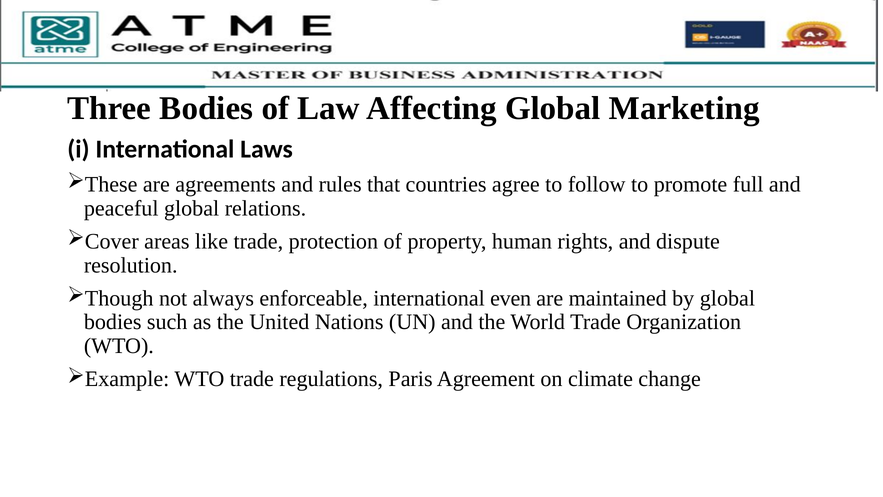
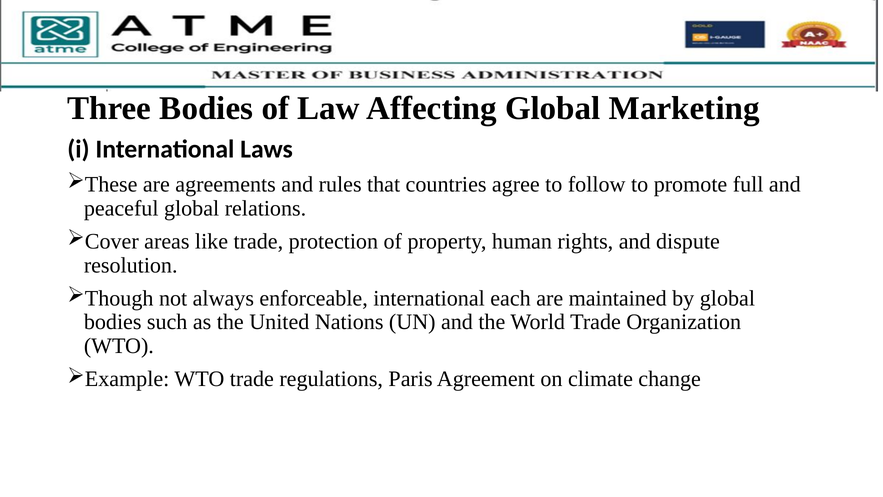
even: even -> each
